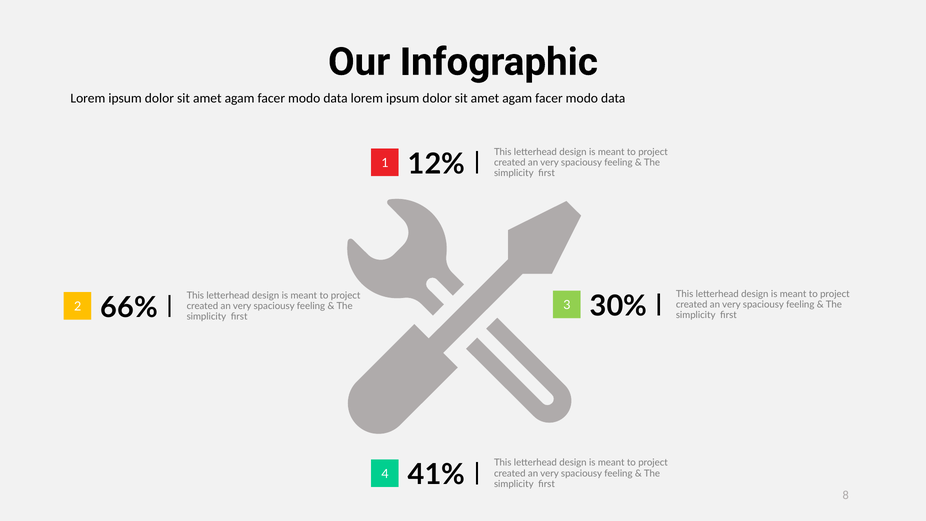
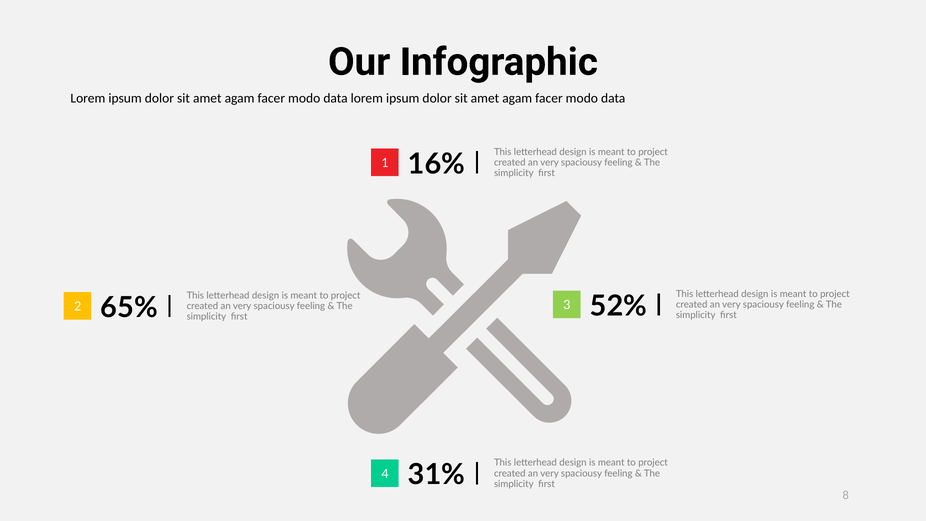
12%: 12% -> 16%
30%: 30% -> 52%
66%: 66% -> 65%
41%: 41% -> 31%
